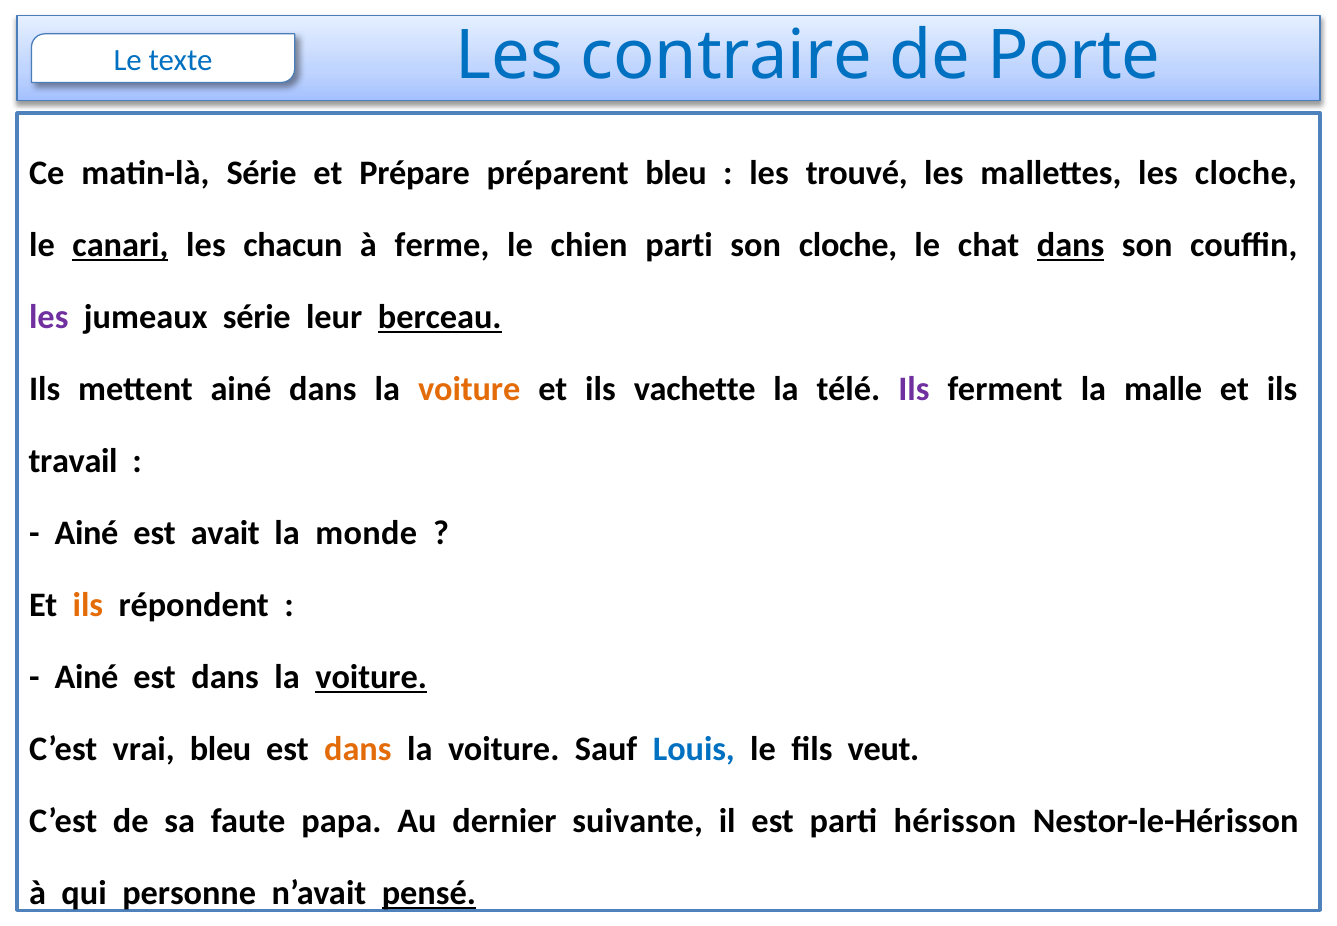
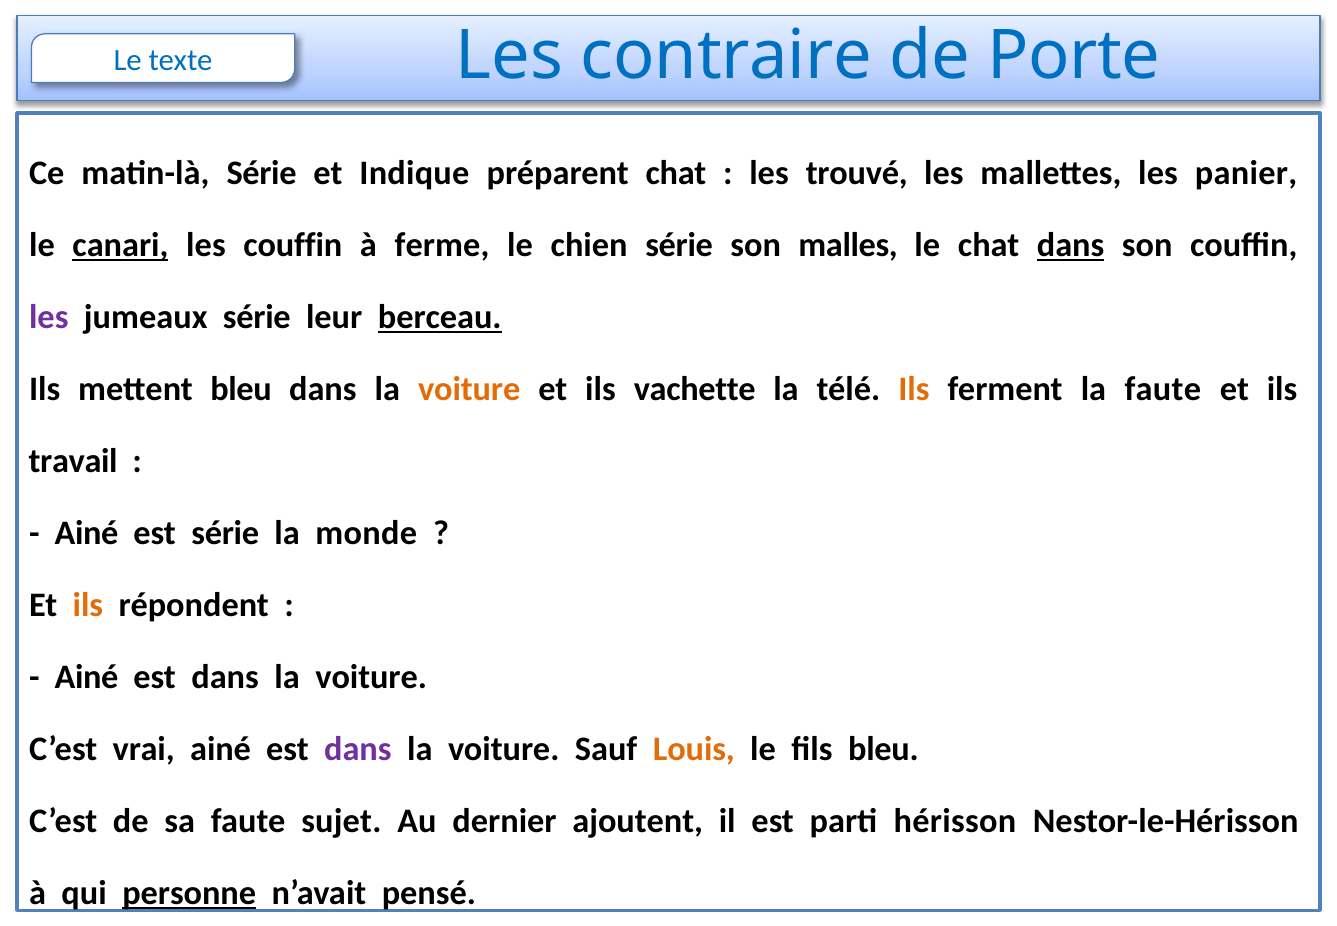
Prépare: Prépare -> Indique
préparent bleu: bleu -> chat
les cloche: cloche -> panier
les chacun: chacun -> couffin
chien parti: parti -> série
son cloche: cloche -> malles
mettent ainé: ainé -> bleu
Ils at (914, 389) colour: purple -> orange
la malle: malle -> faute
est avait: avait -> série
voiture at (371, 677) underline: present -> none
vrai bleu: bleu -> ainé
dans at (358, 749) colour: orange -> purple
Louis colour: blue -> orange
fils veut: veut -> bleu
papa: papa -> sujet
suivante: suivante -> ajoutent
personne underline: none -> present
pensé underline: present -> none
